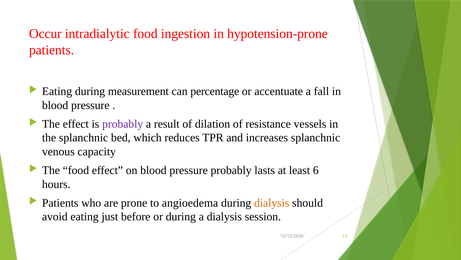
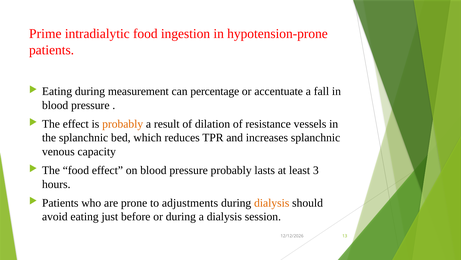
Occur: Occur -> Prime
probably at (123, 124) colour: purple -> orange
6: 6 -> 3
angioedema: angioedema -> adjustments
